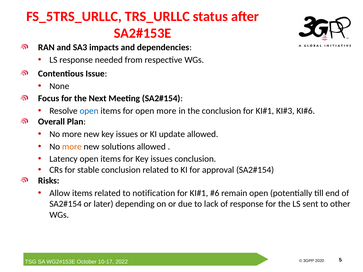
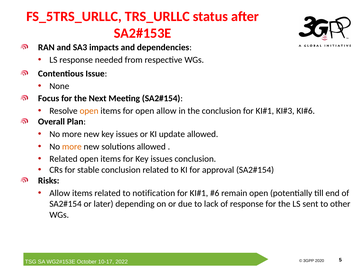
open at (89, 111) colour: blue -> orange
open more: more -> allow
Latency at (63, 159): Latency -> Related
